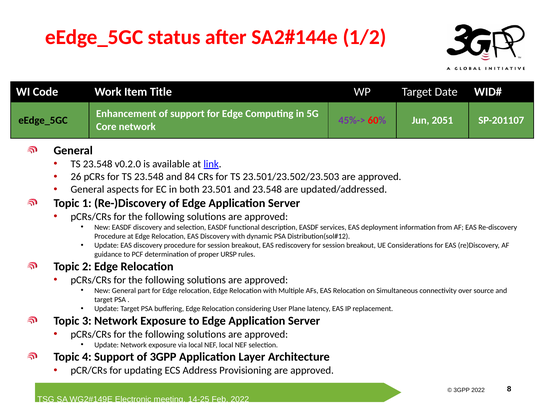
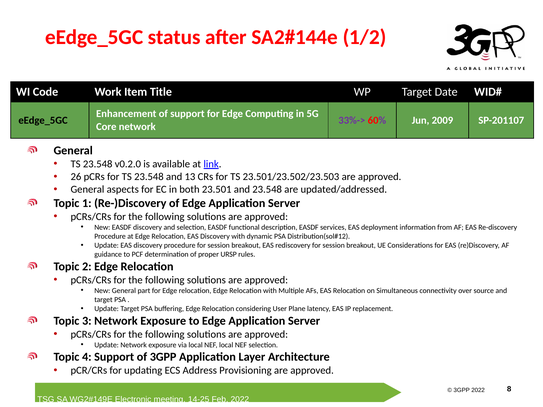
45%->: 45%-> -> 33%->
2051: 2051 -> 2009
84: 84 -> 13
